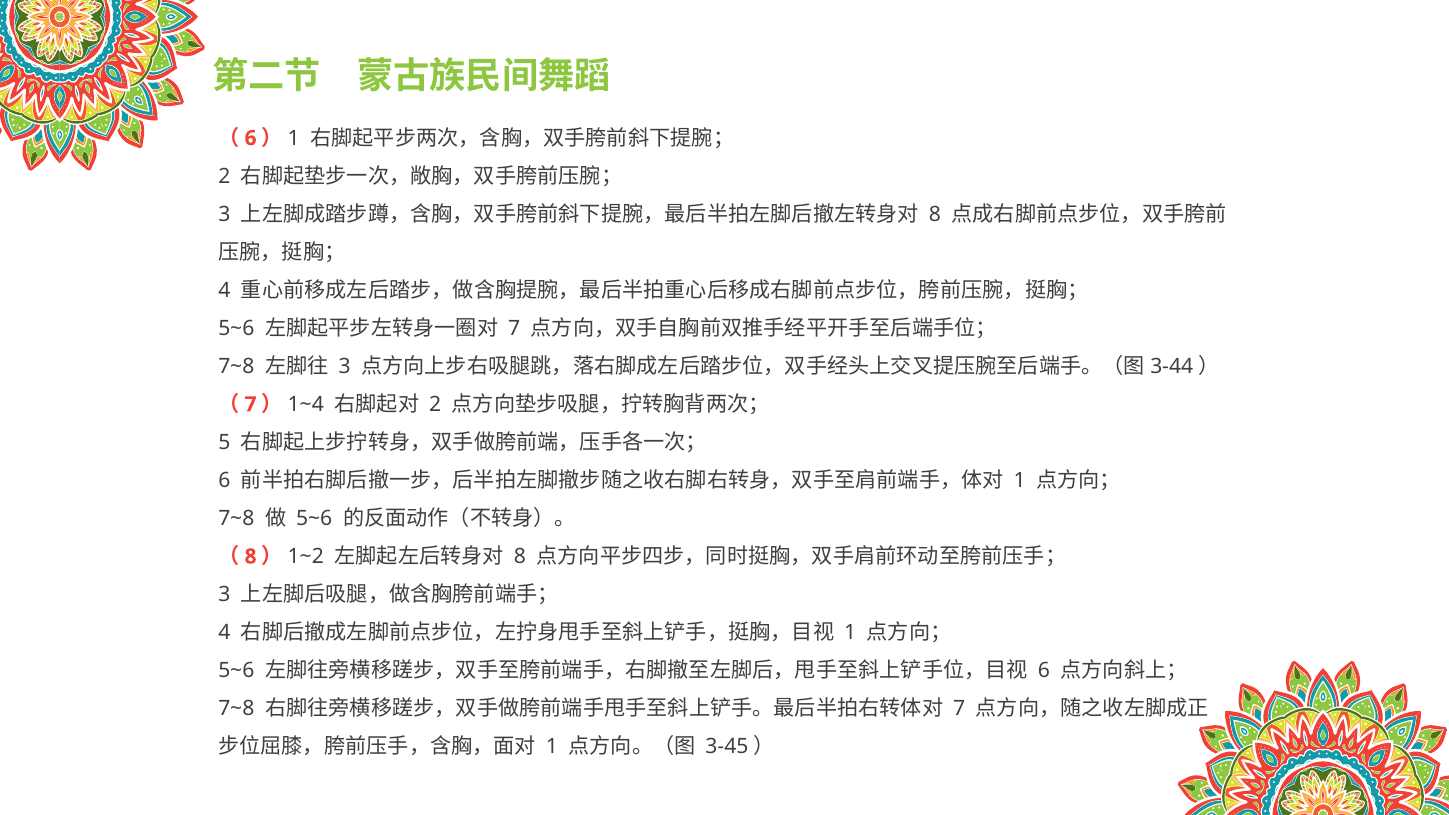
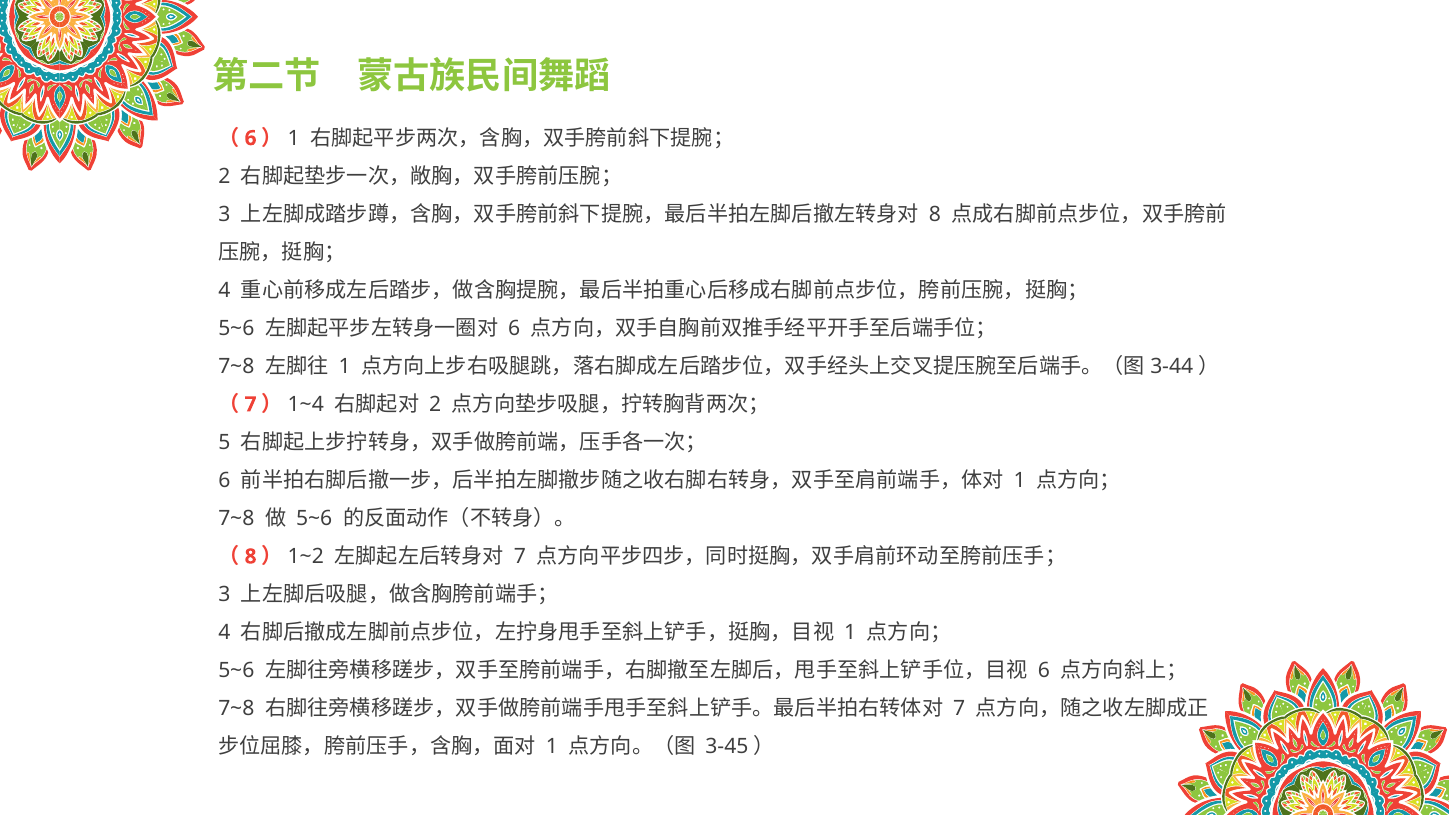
7 at (514, 328): 7 -> 6
3 at (345, 366): 3 -> 1
8 at (520, 557): 8 -> 7
